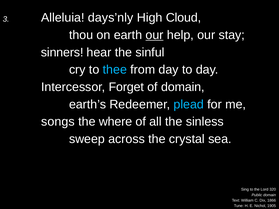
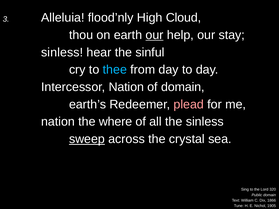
days’nly: days’nly -> flood’nly
sinners at (62, 52): sinners -> sinless
Intercessor Forget: Forget -> Nation
plead colour: light blue -> pink
songs at (58, 122): songs -> nation
sweep underline: none -> present
